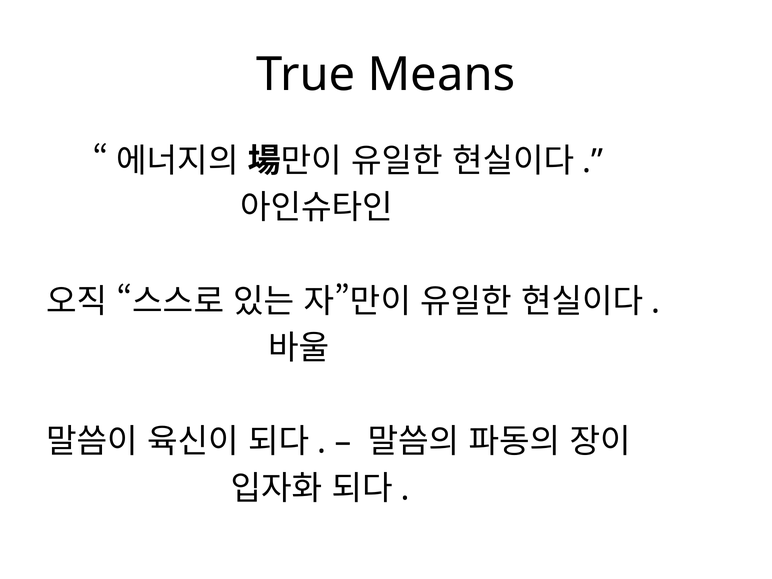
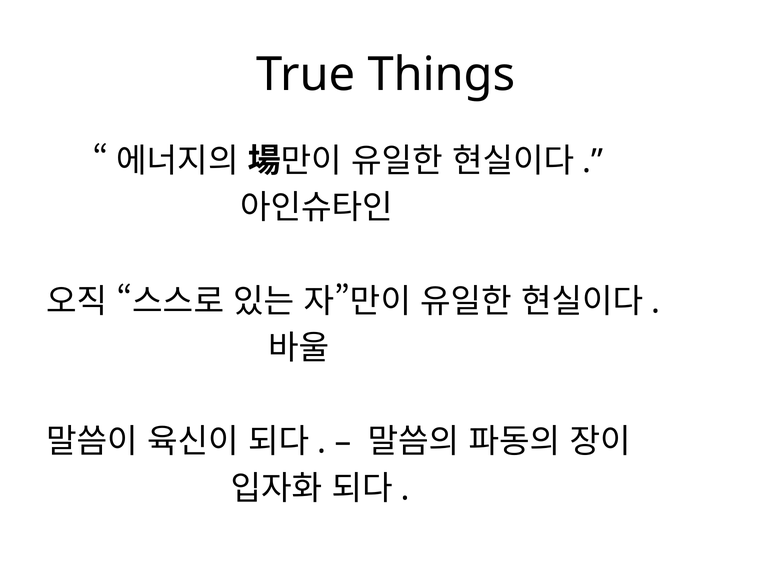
Means: Means -> Things
